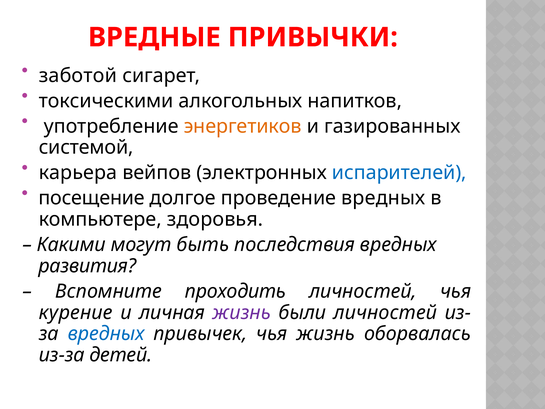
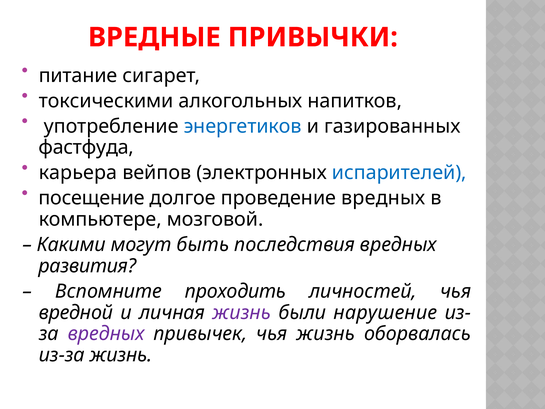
заботой: заботой -> питание
энергетиков colour: orange -> blue
системой: системой -> фастфуда
здоровья: здоровья -> мозговой
курение: курение -> вредной
были личностей: личностей -> нарушение
вредных at (106, 334) colour: blue -> purple
из-за детей: детей -> жизнь
